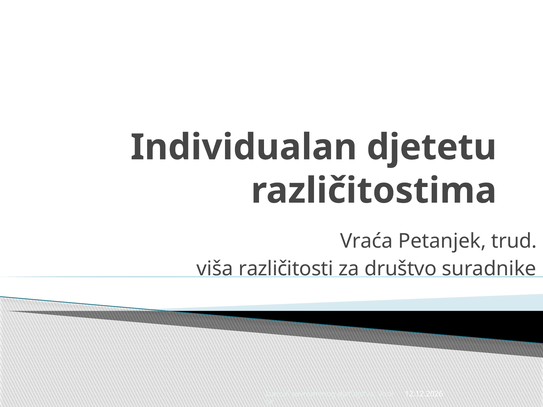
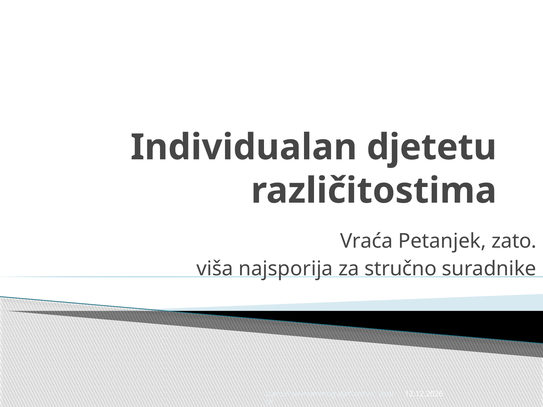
trud: trud -> zato
različitosti: različitosti -> najsporija
društvo: društvo -> stručno
